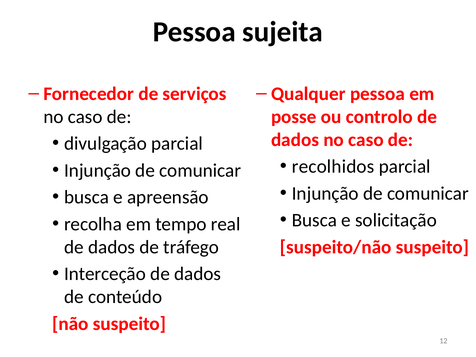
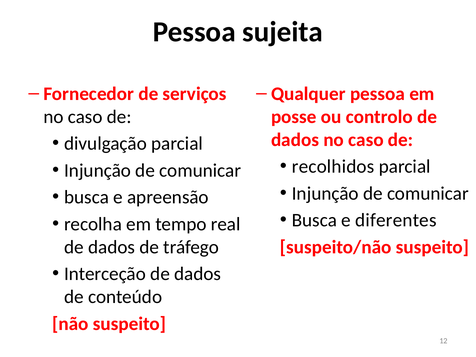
solicitação: solicitação -> diferentes
